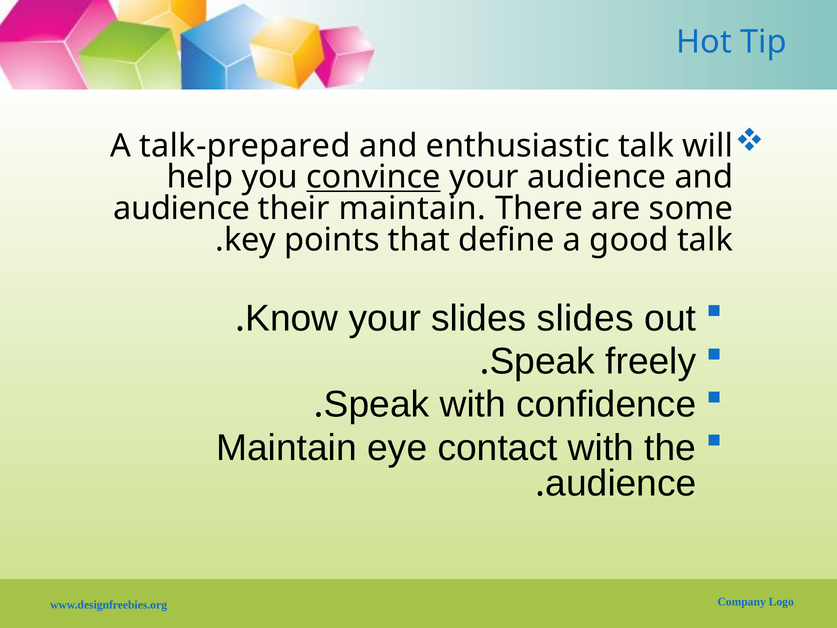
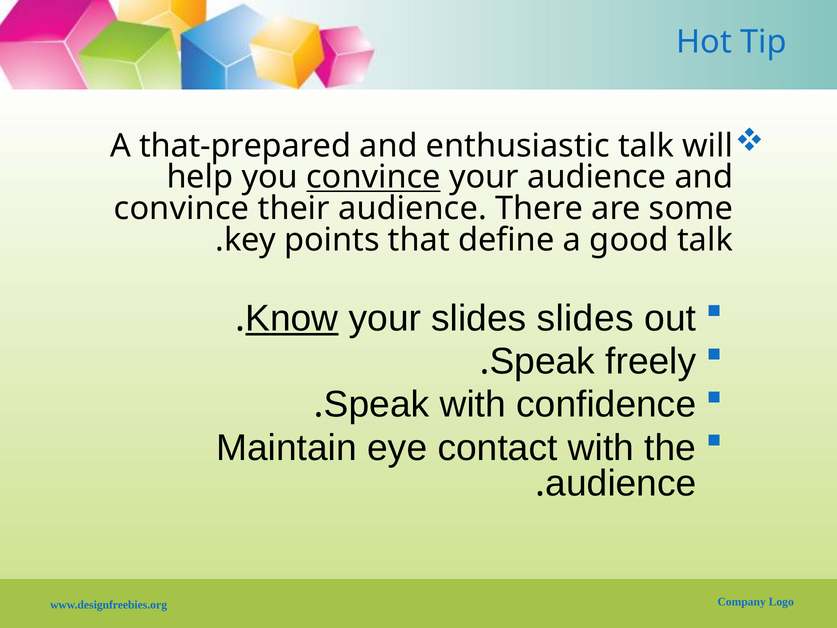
talk-prepared: talk-prepared -> that-prepared
audience at (182, 208): audience -> convince
their maintain: maintain -> audience
Know underline: none -> present
